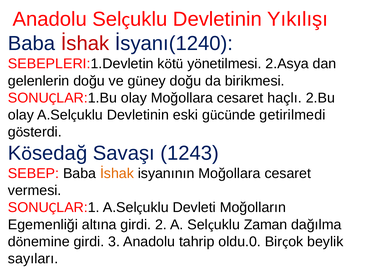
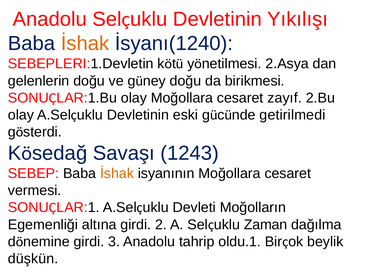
İshak at (85, 43) colour: red -> orange
haçlı: haçlı -> zayıf
oldu.0: oldu.0 -> oldu.1
sayıları: sayıları -> düşkün
